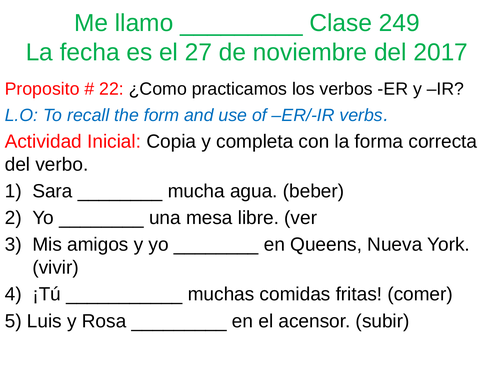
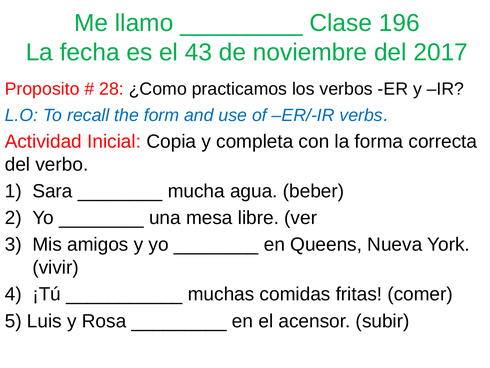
249: 249 -> 196
27: 27 -> 43
22: 22 -> 28
